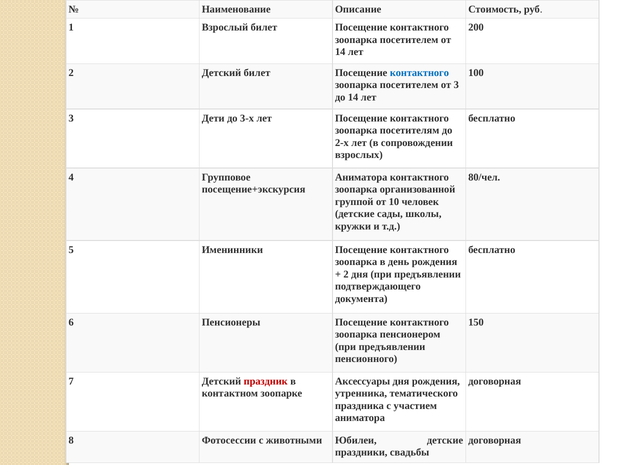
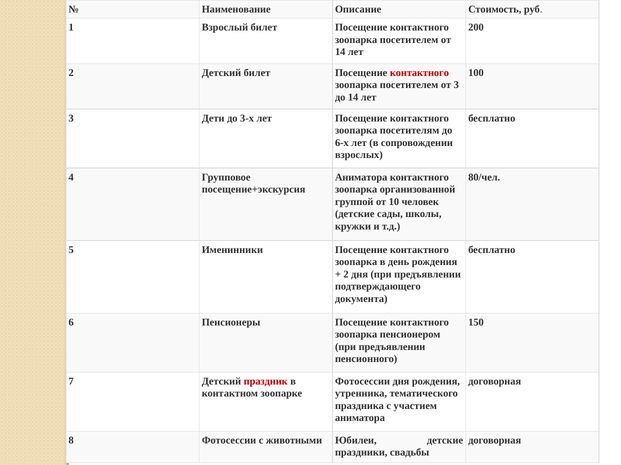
контактного at (419, 73) colour: blue -> red
2-х: 2-х -> 6-х
Аксессуары at (363, 382): Аксессуары -> Фотосессии
